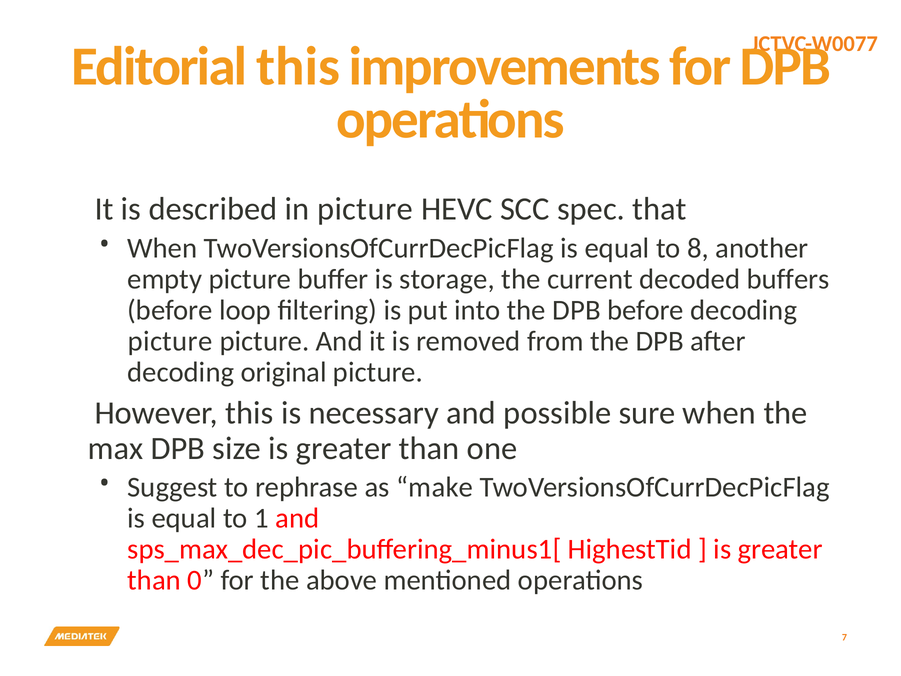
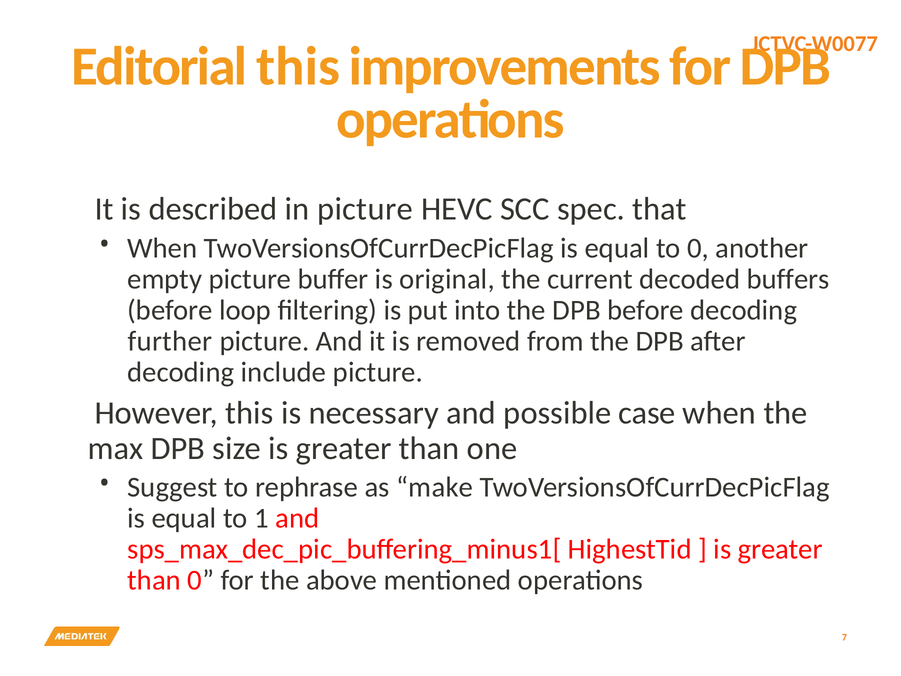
to 8: 8 -> 0
storage: storage -> original
picture at (170, 341): picture -> further
original: original -> include
sure: sure -> case
